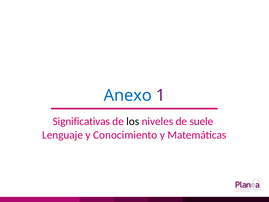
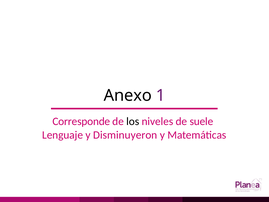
Anexo colour: blue -> black
Significativas: Significativas -> Corresponde
Conocimiento: Conocimiento -> Disminuyeron
